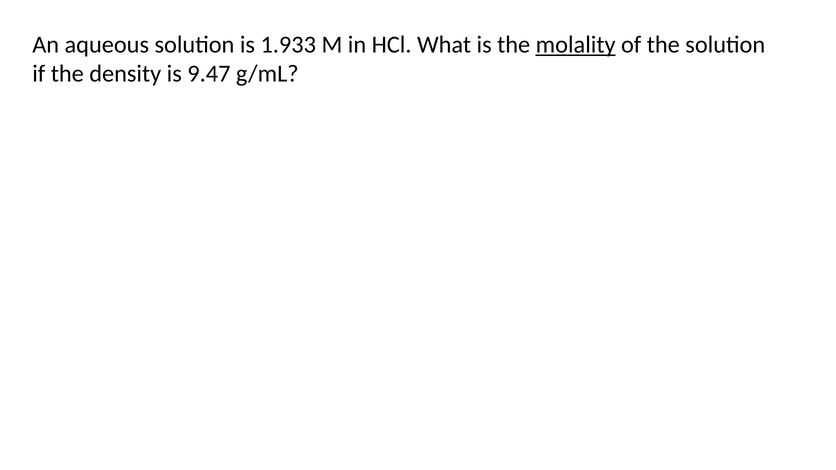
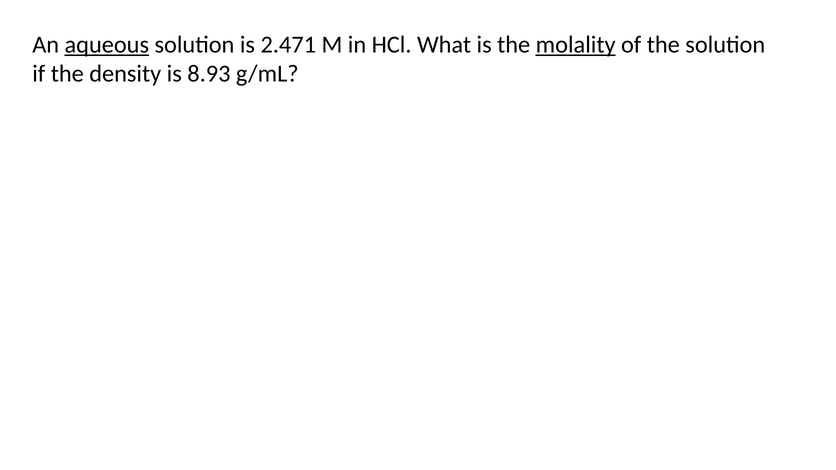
aqueous underline: none -> present
1.933: 1.933 -> 2.471
9.47: 9.47 -> 8.93
